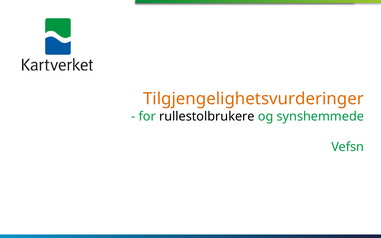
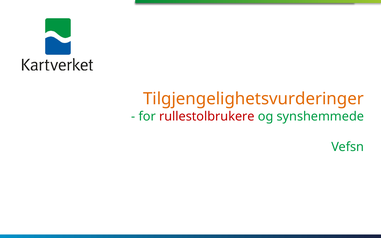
rullestolbrukere colour: black -> red
